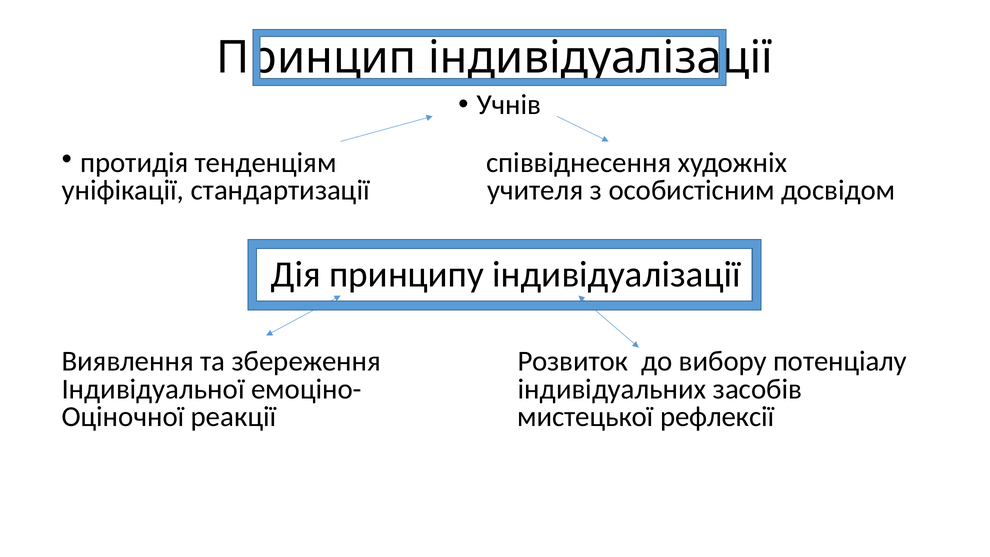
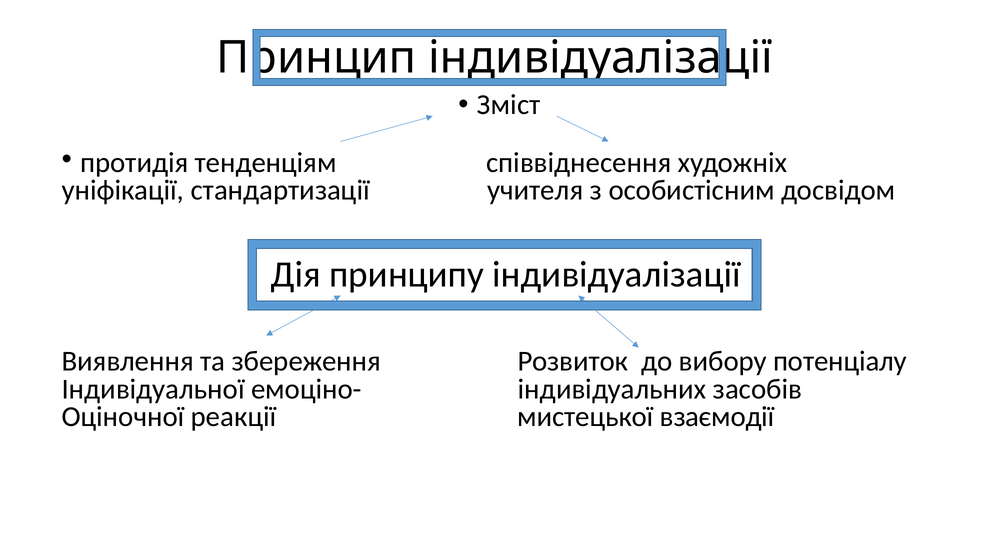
Учнів: Учнів -> Зміст
рефлексії: рефлексії -> взаємодії
